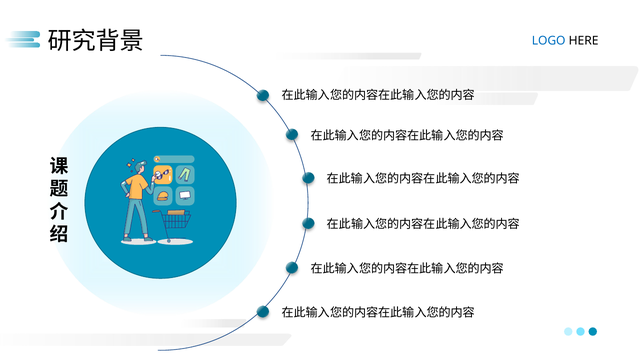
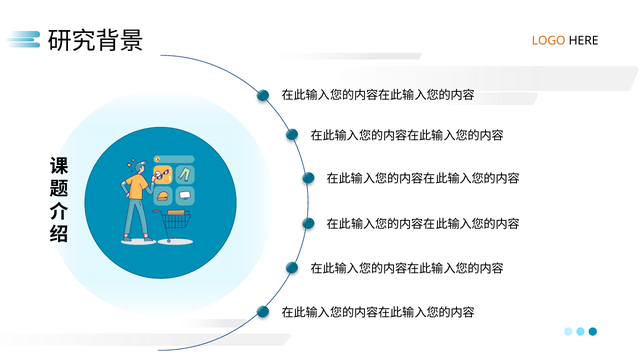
LOGO colour: blue -> orange
